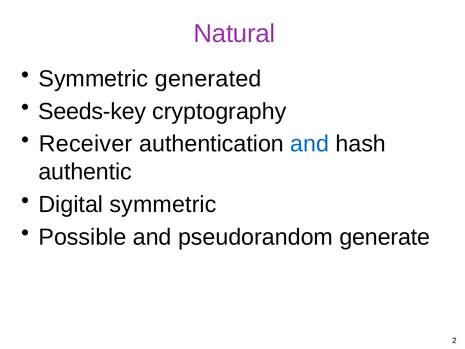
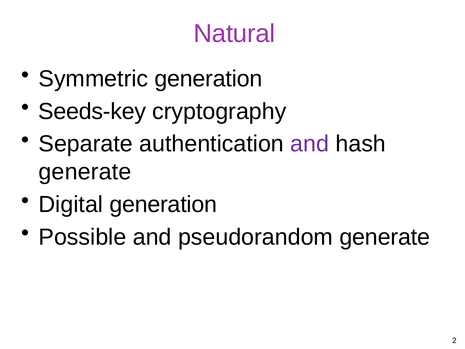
Symmetric generated: generated -> generation
Receiver: Receiver -> Separate
and at (310, 144) colour: blue -> purple
authentic at (85, 172): authentic -> generate
Digital symmetric: symmetric -> generation
